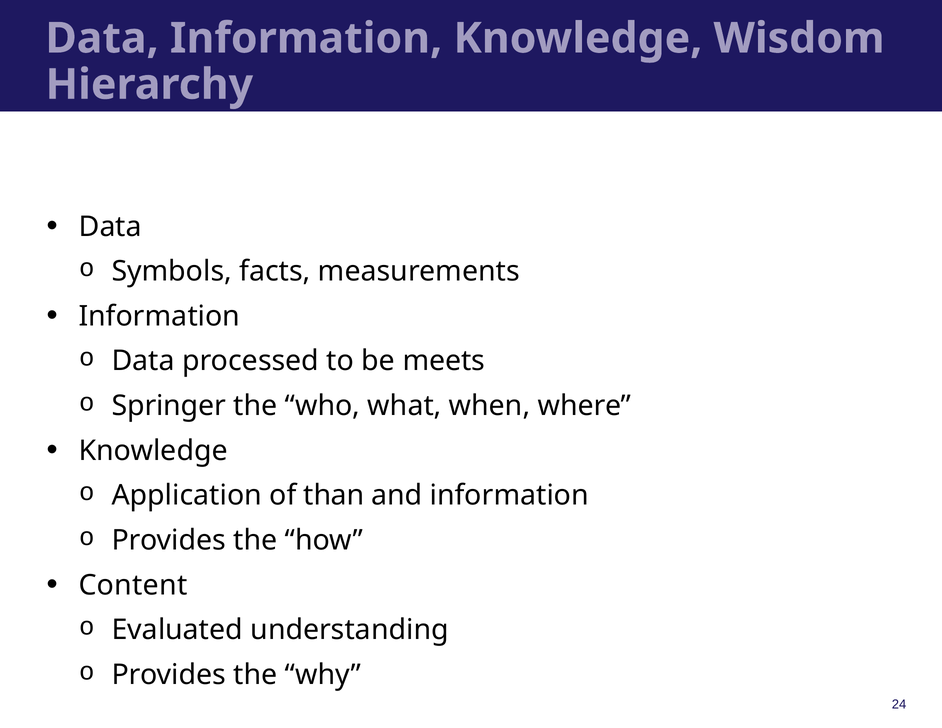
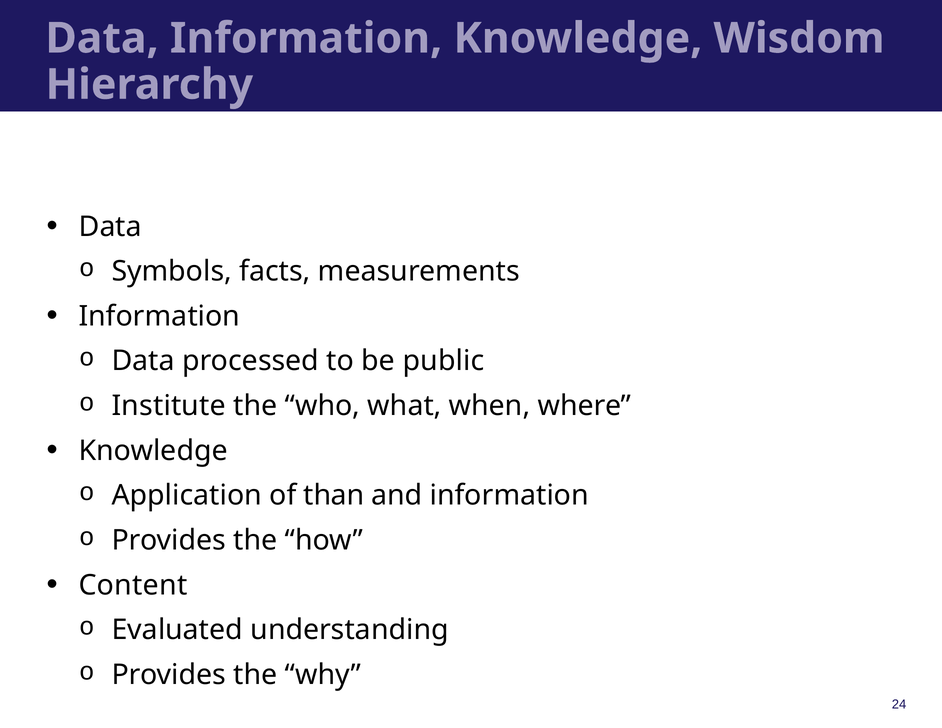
meets: meets -> public
Springer: Springer -> Institute
